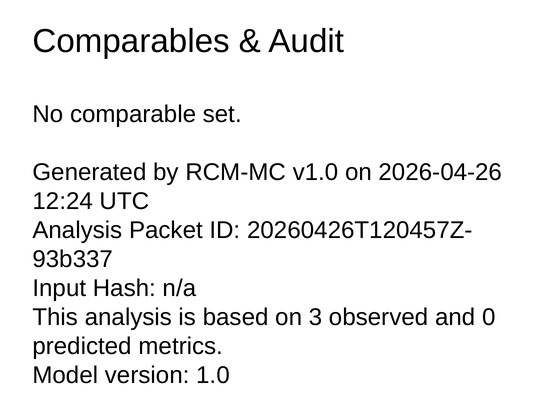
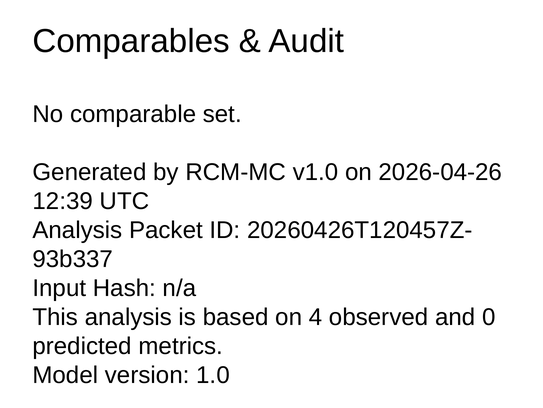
12:24: 12:24 -> 12:39
3: 3 -> 4
